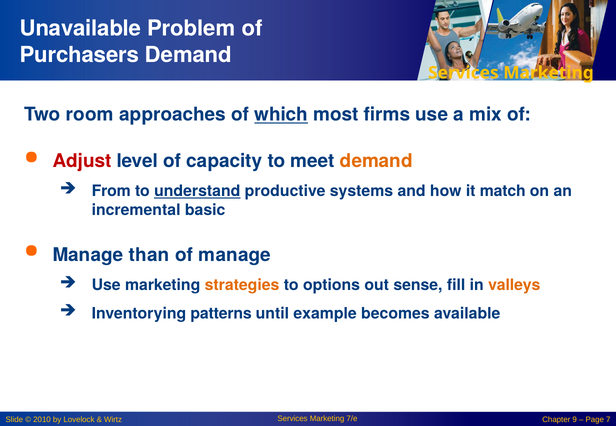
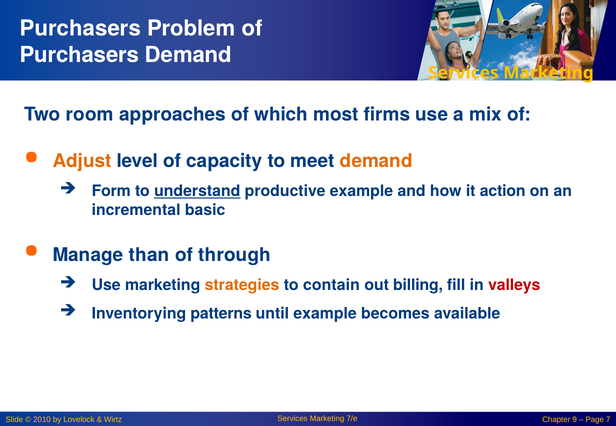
Unavailable at (81, 29): Unavailable -> Purchasers
which underline: present -> none
Adjust colour: red -> orange
From: From -> Form
productive systems: systems -> example
match: match -> action
of manage: manage -> through
options: options -> contain
sense: sense -> billing
valleys colour: orange -> red
